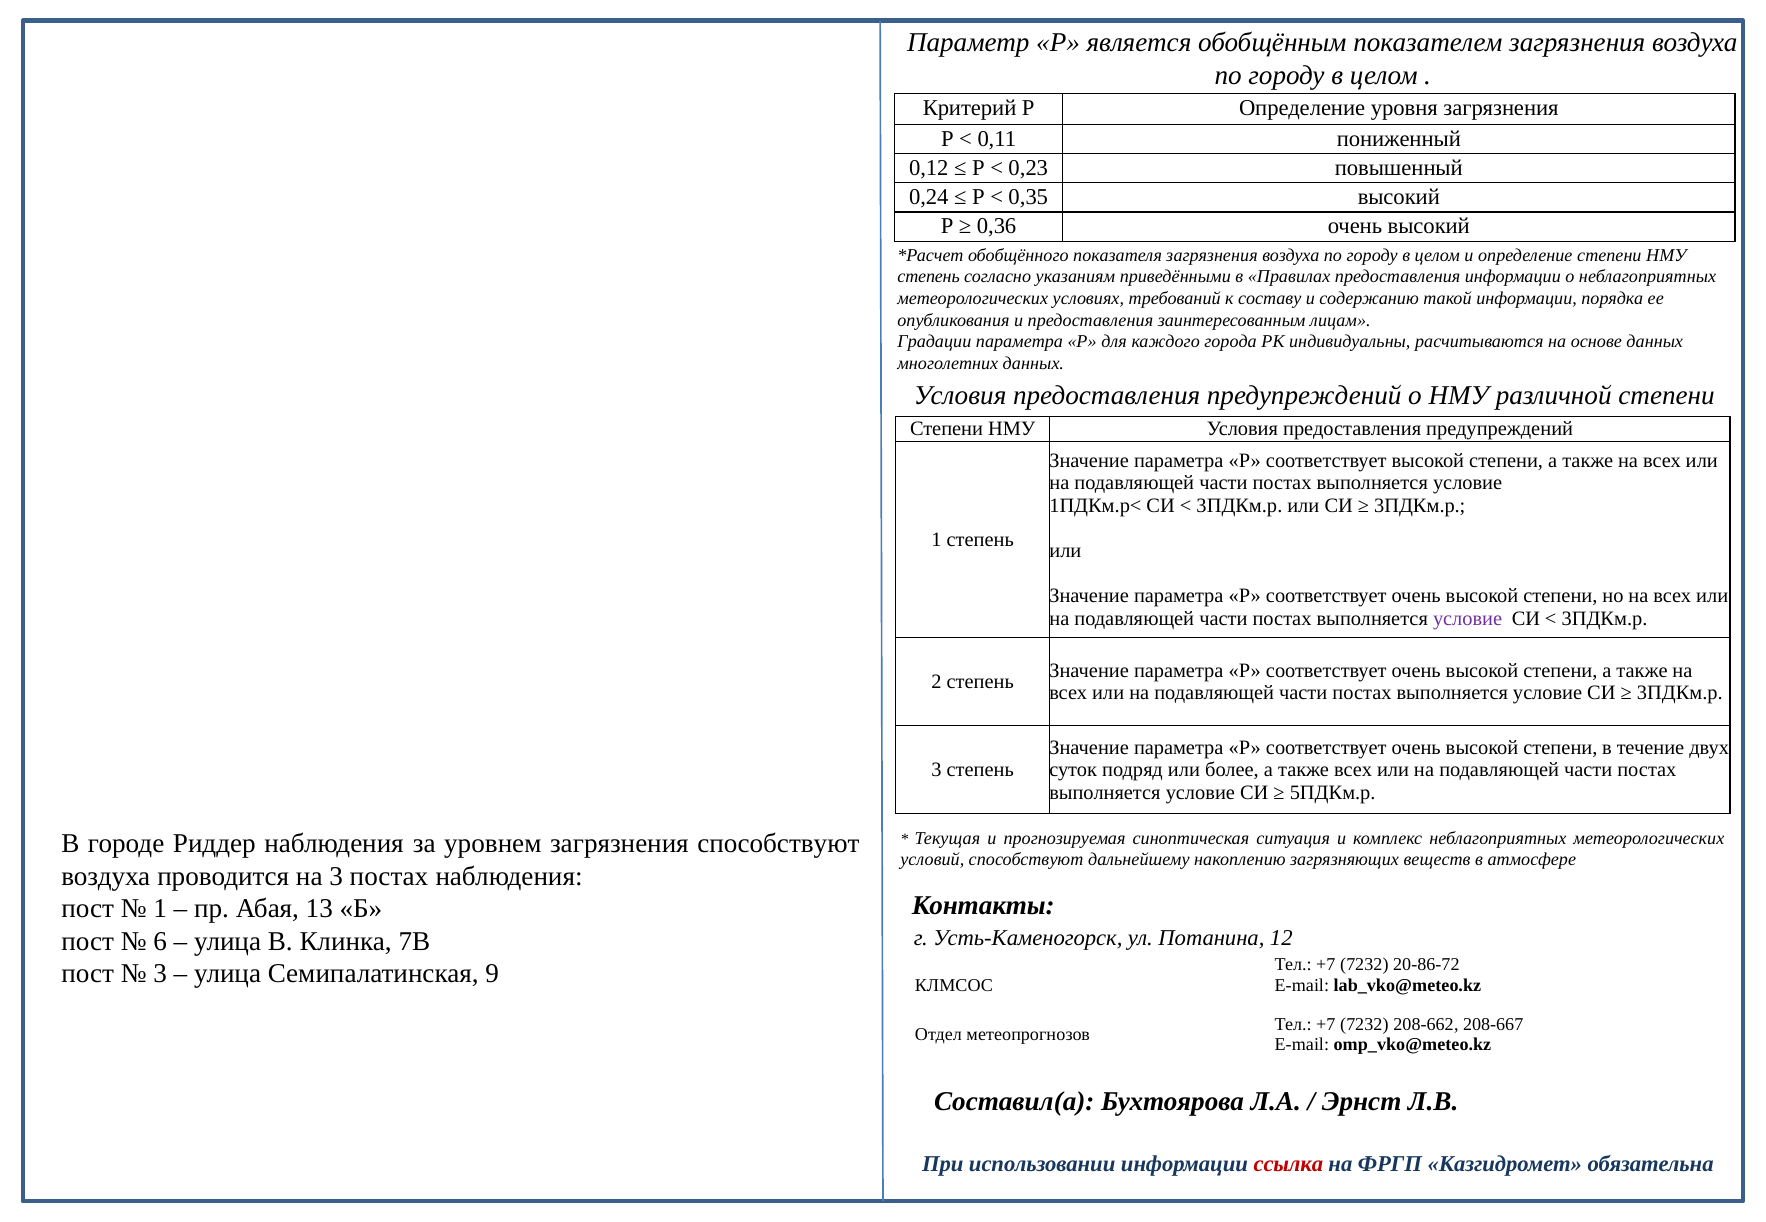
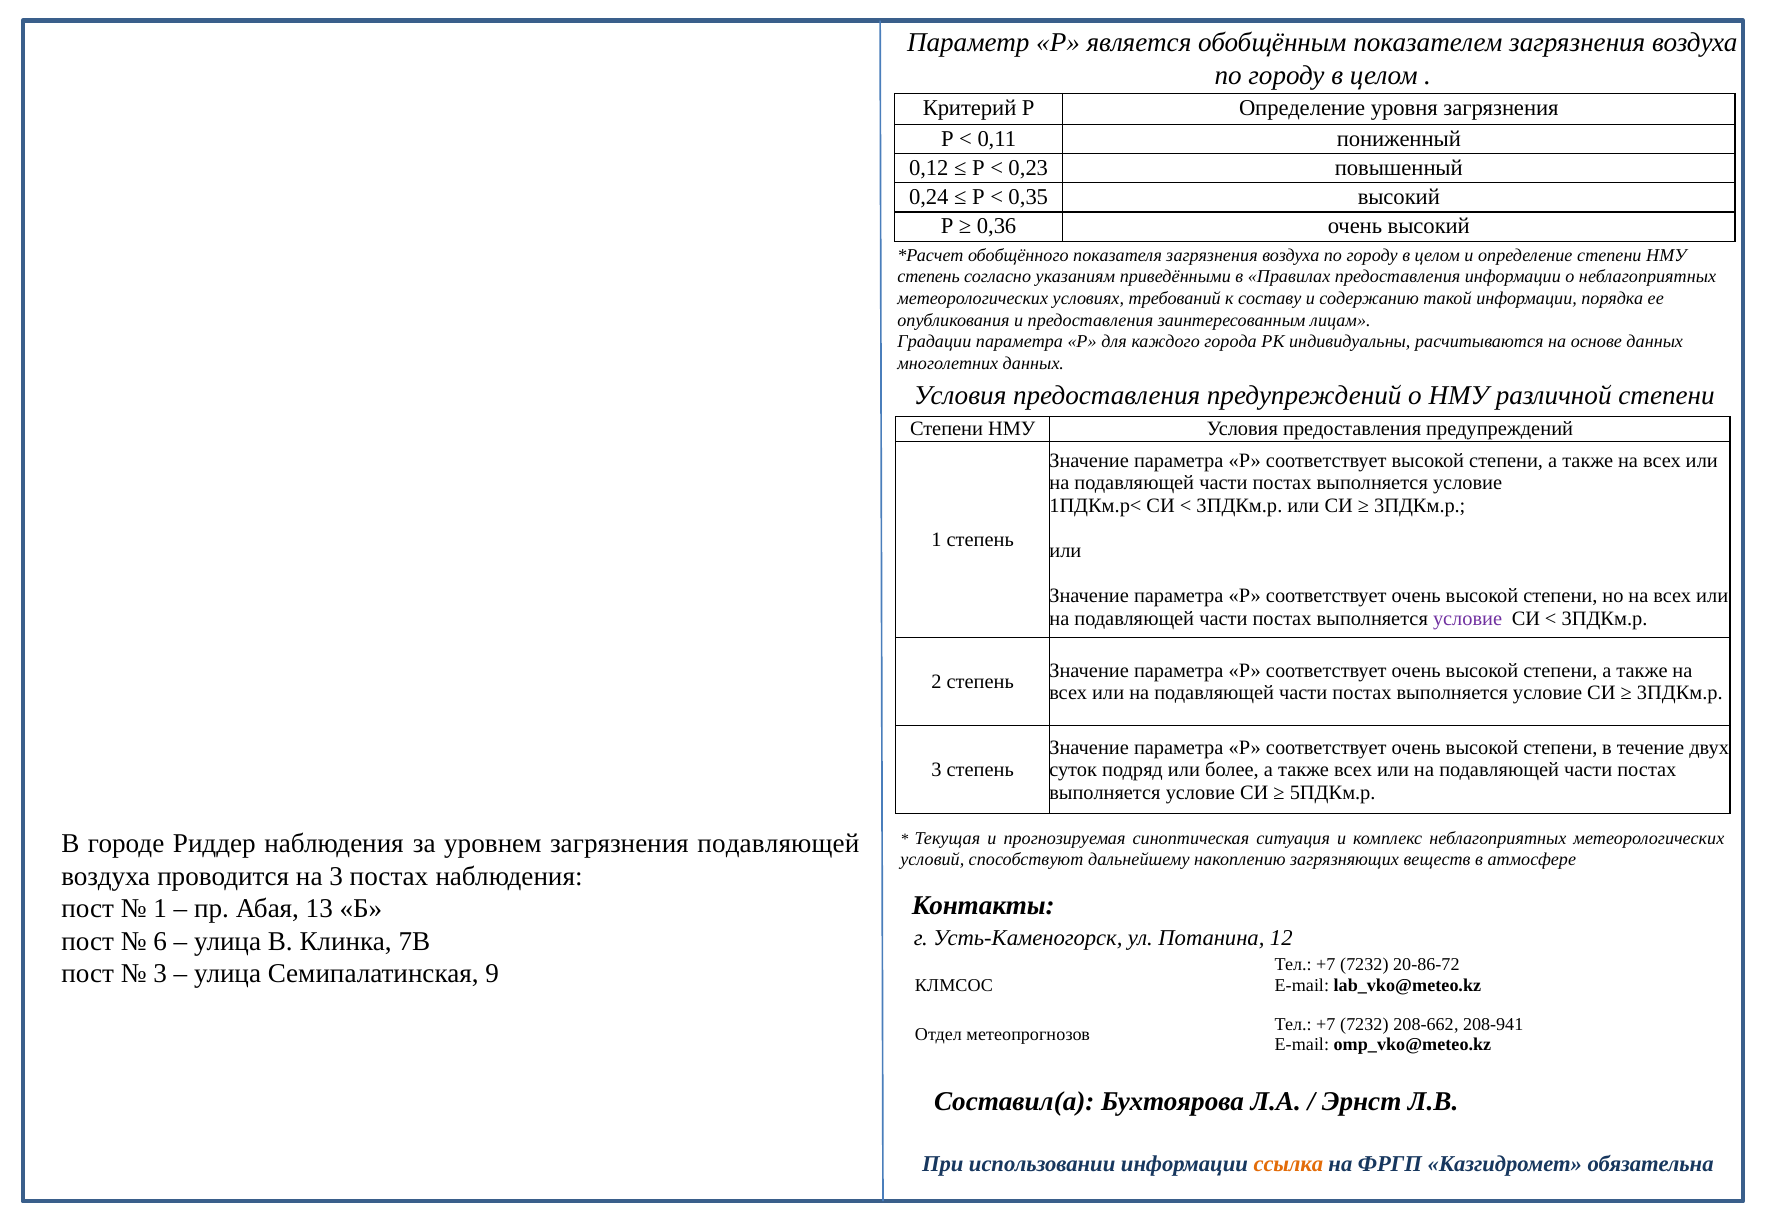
загрязнения способствуют: способствуют -> подавляющей
208-667: 208-667 -> 208-941
ссылка colour: red -> orange
